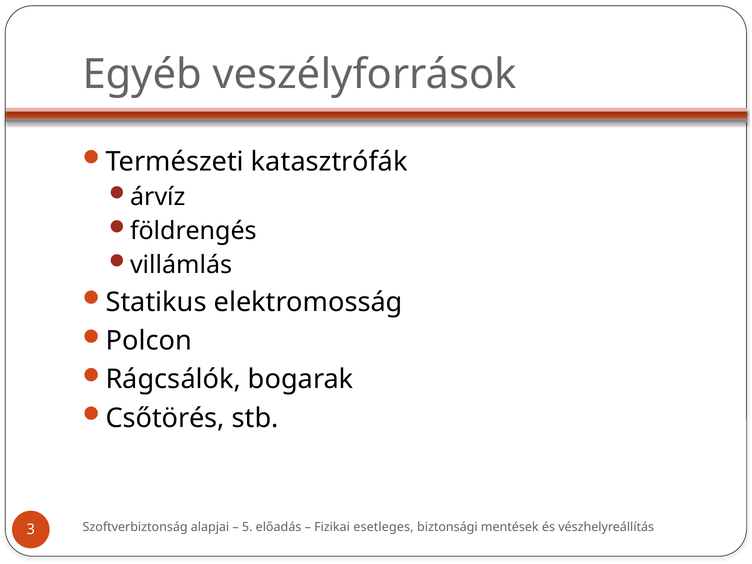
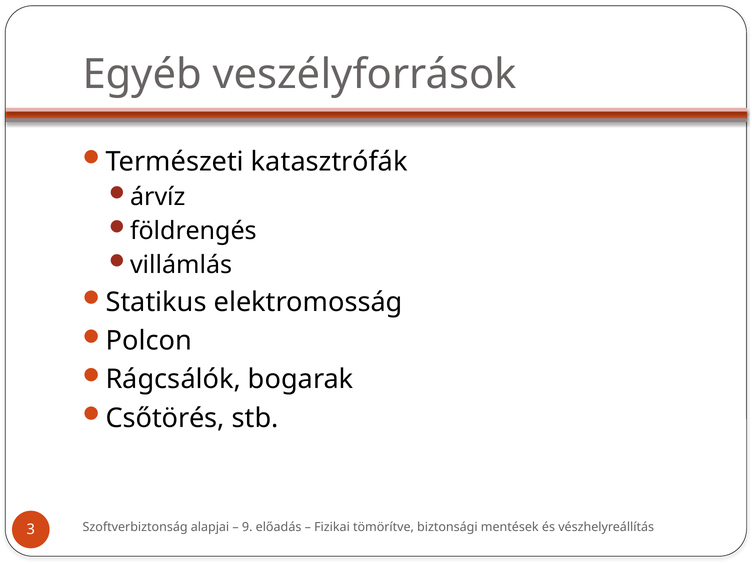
5: 5 -> 9
esetleges: esetleges -> tömörítve
